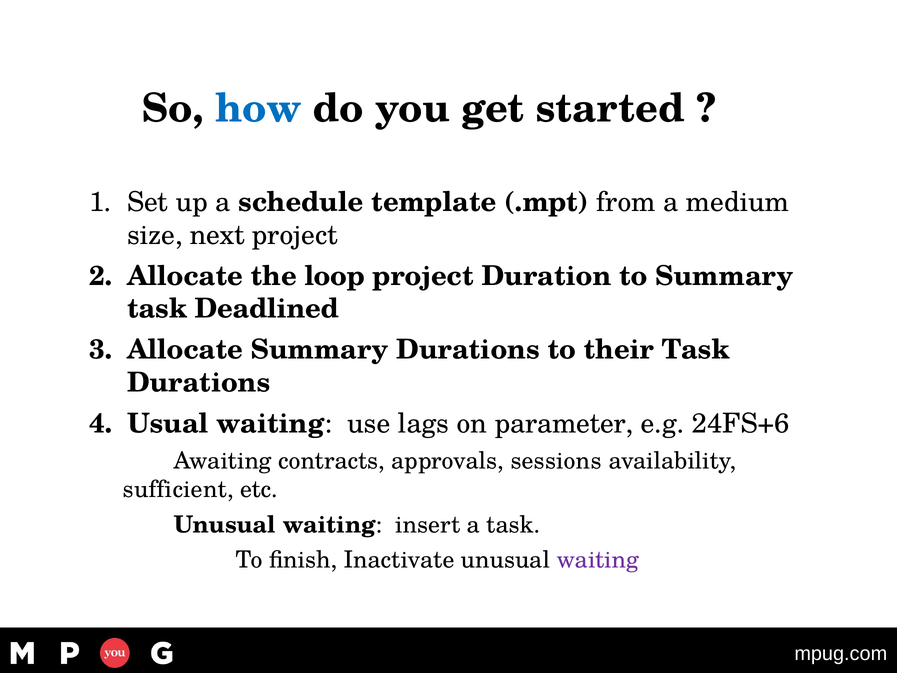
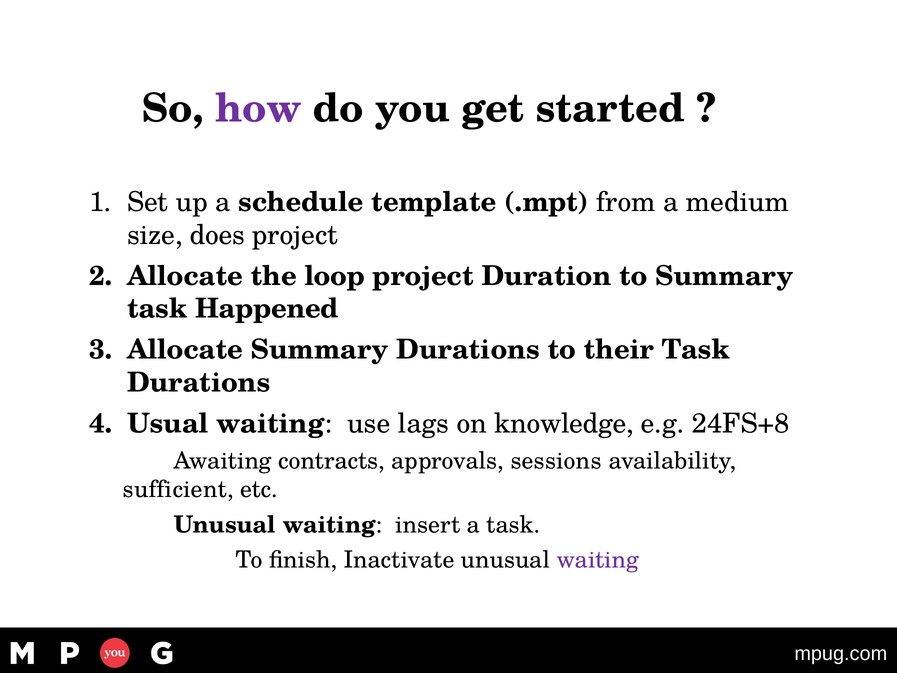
how colour: blue -> purple
next: next -> does
Deadlined: Deadlined -> Happened
parameter: parameter -> knowledge
24FS+6: 24FS+6 -> 24FS+8
